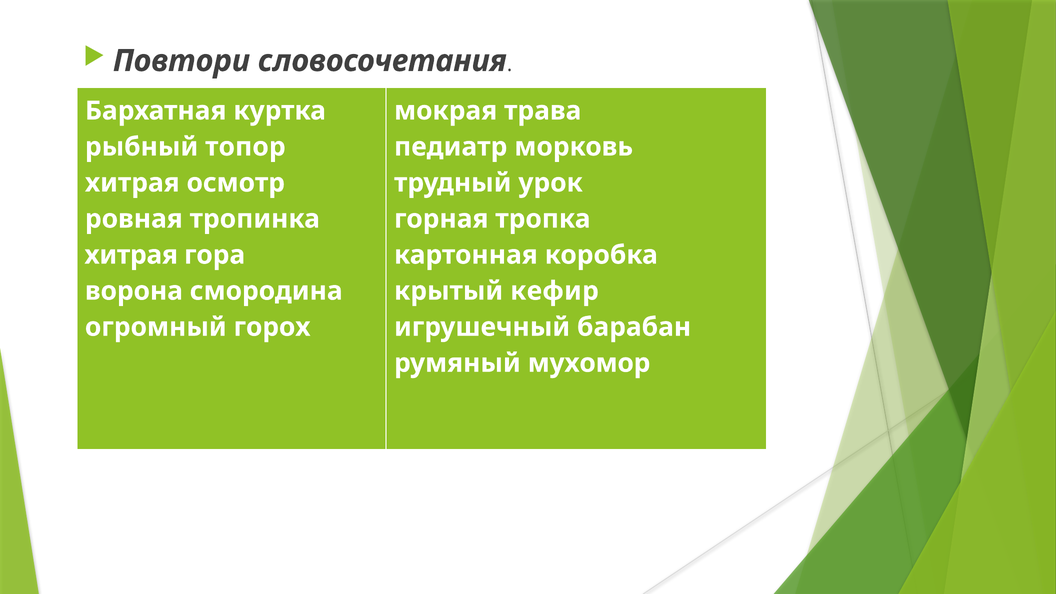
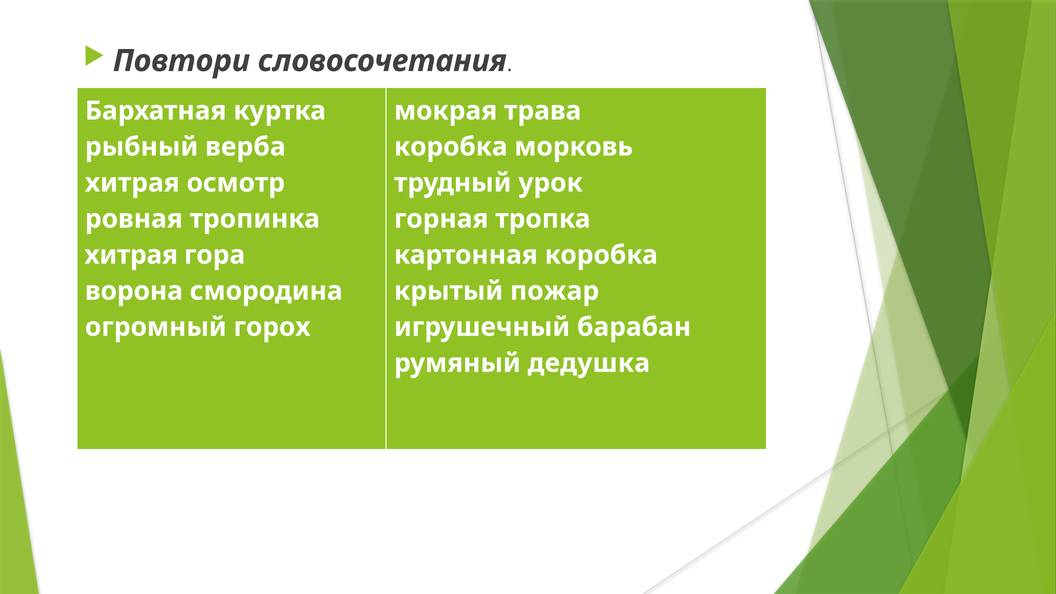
топор: топор -> верба
педиатр at (451, 147): педиатр -> коробка
кефир: кефир -> пожар
мухомор: мухомор -> дедушка
